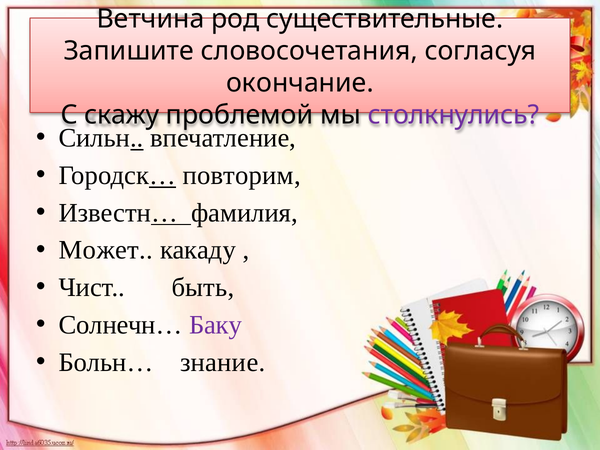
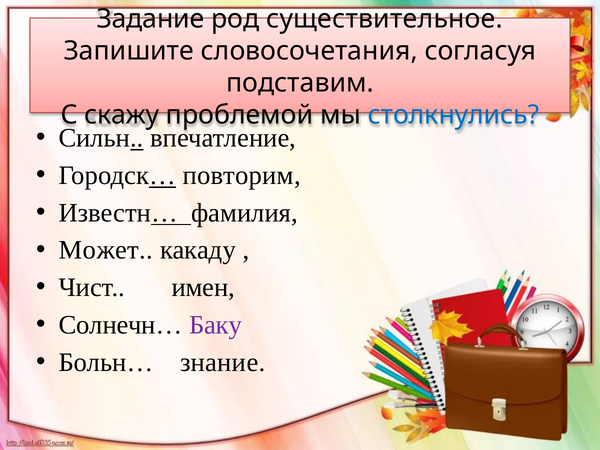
Ветчина: Ветчина -> Задание
существительные: существительные -> существительное
окончание: окончание -> подставим
столкнулись colour: purple -> blue
быть: быть -> имен
